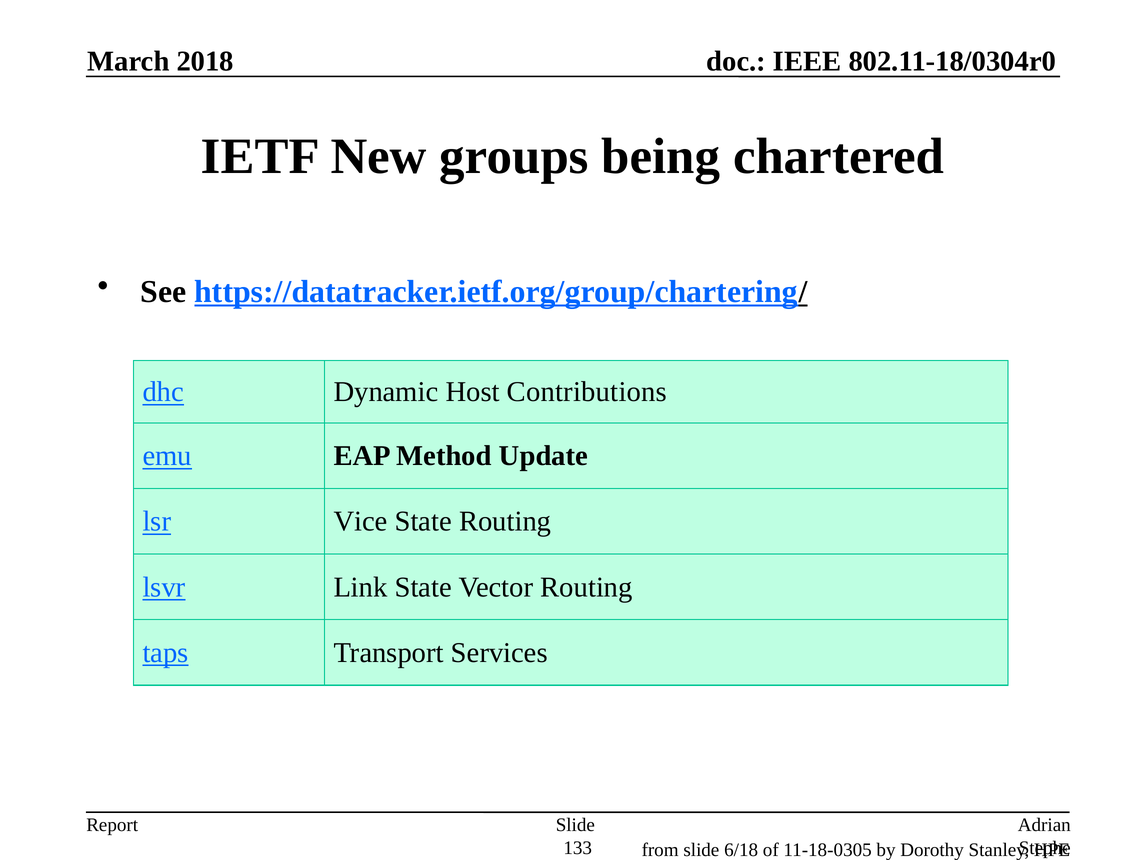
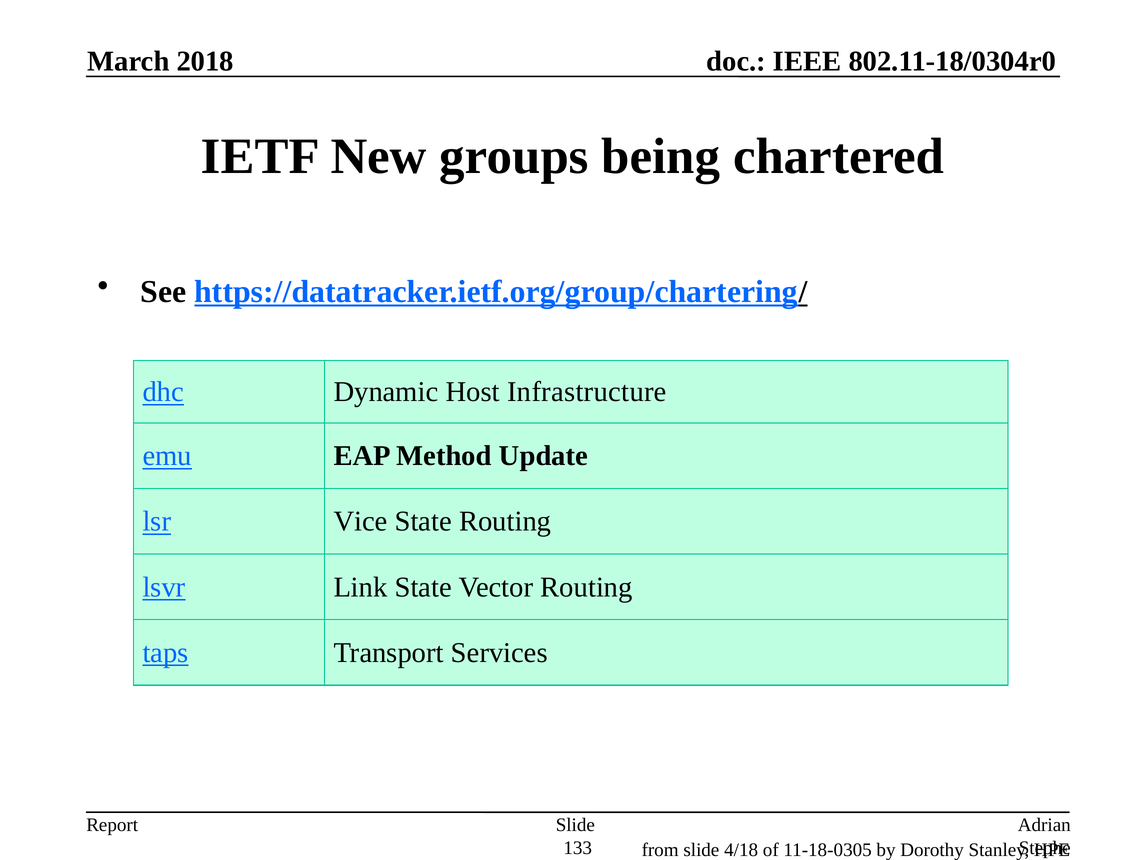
Contributions: Contributions -> Infrastructure
6/18: 6/18 -> 4/18
